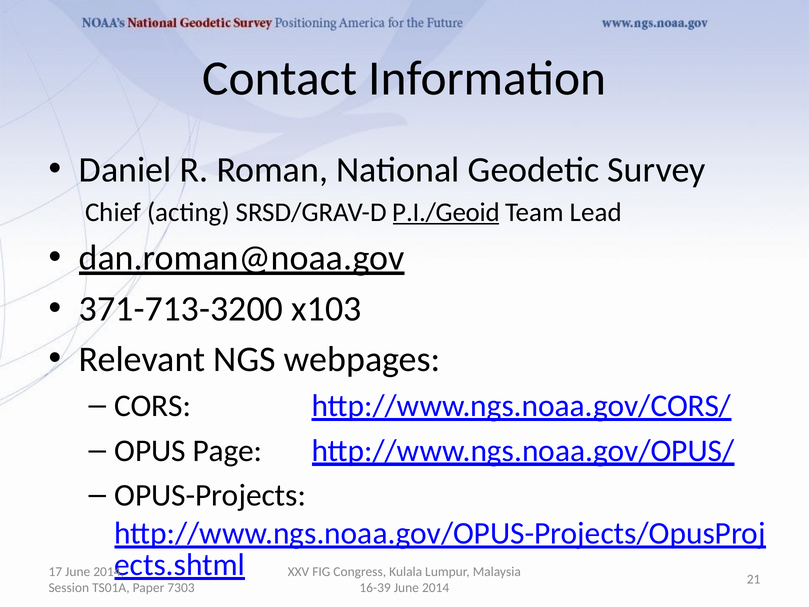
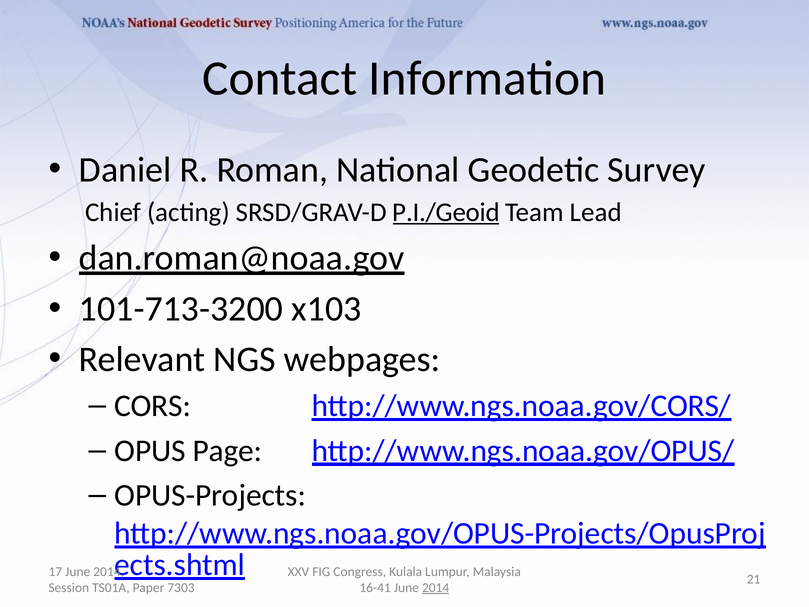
371-713-3200: 371-713-3200 -> 101-713-3200
16-39: 16-39 -> 16-41
2014 at (436, 588) underline: none -> present
